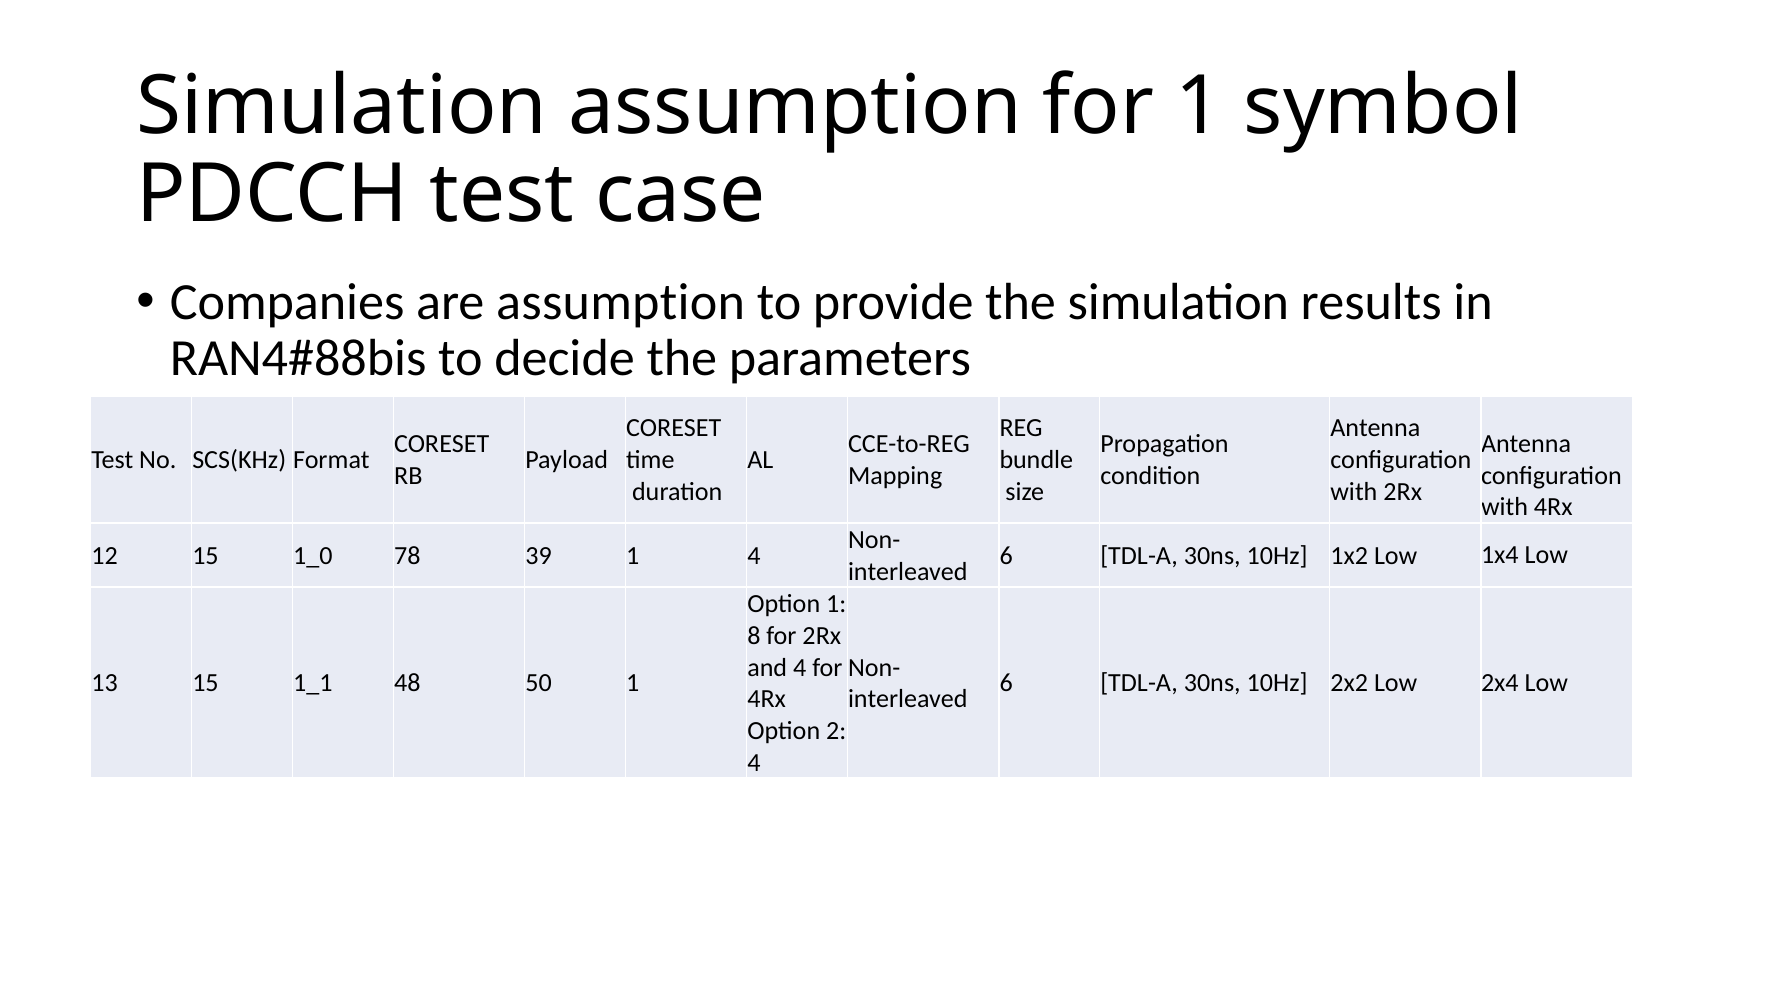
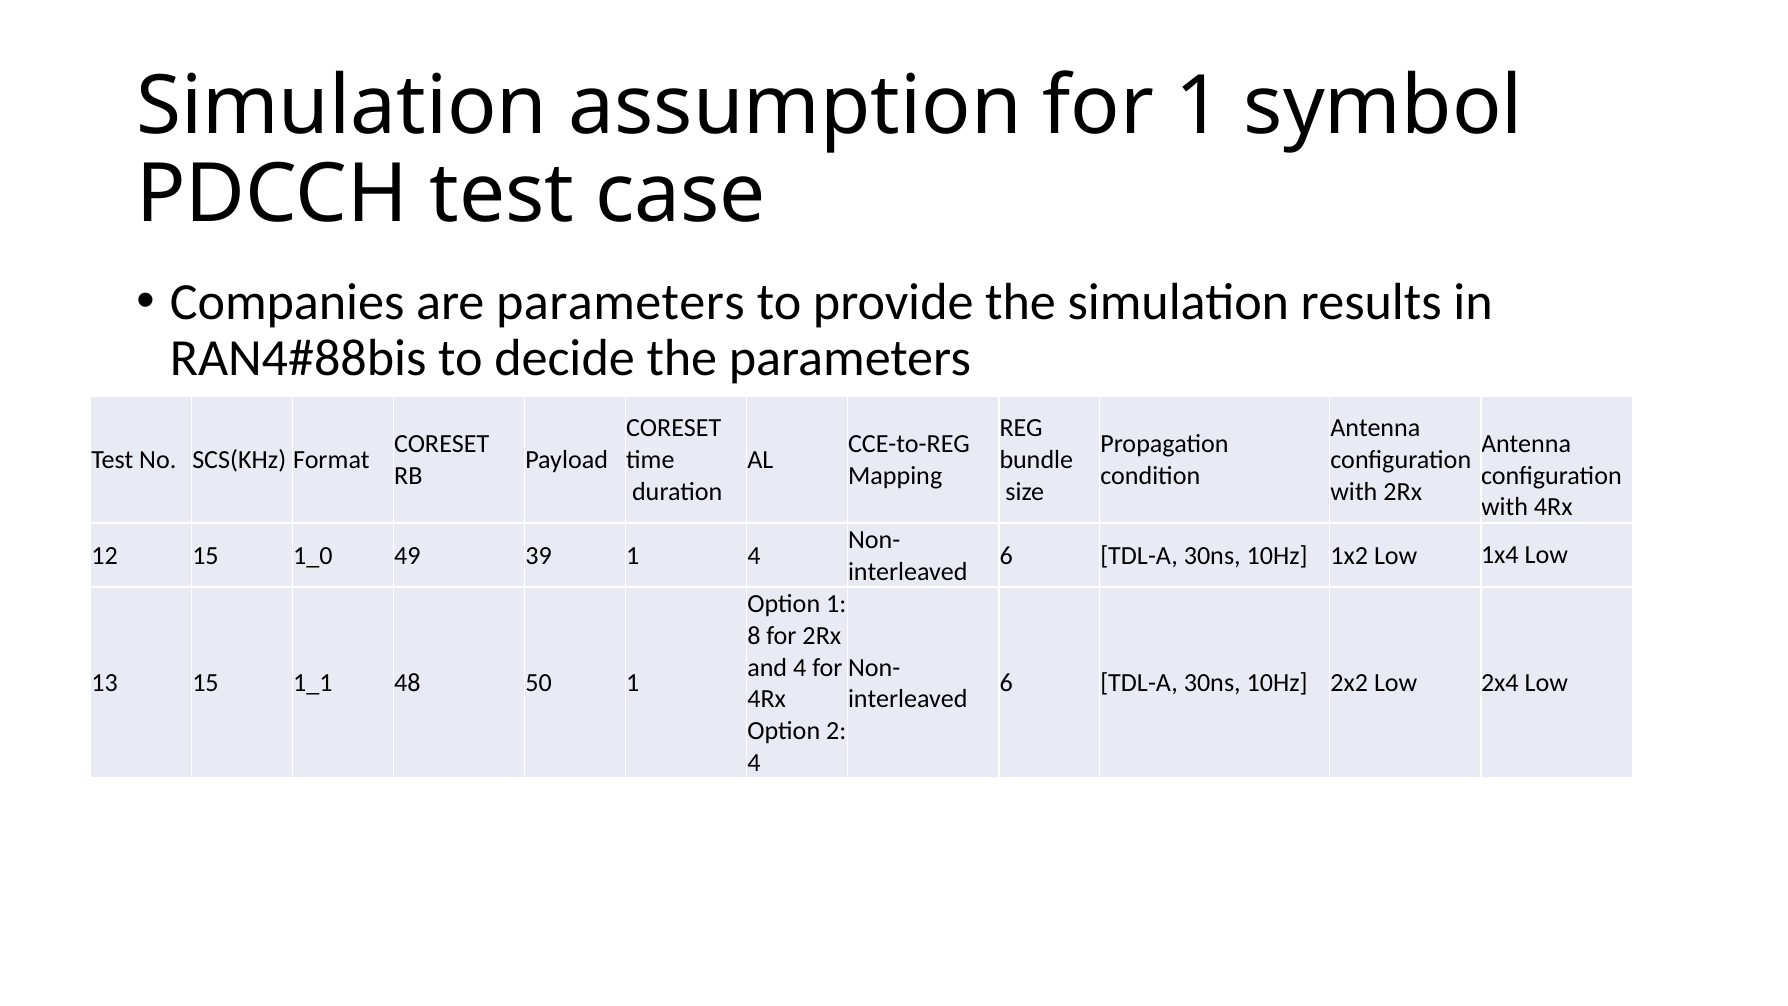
are assumption: assumption -> parameters
78: 78 -> 49
